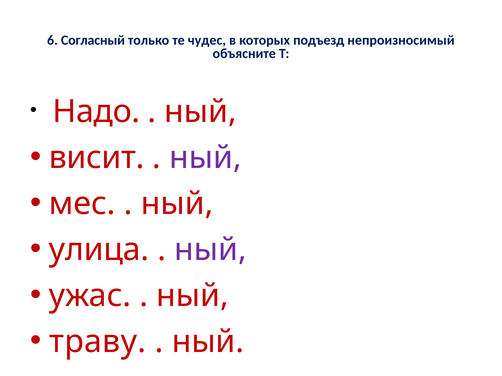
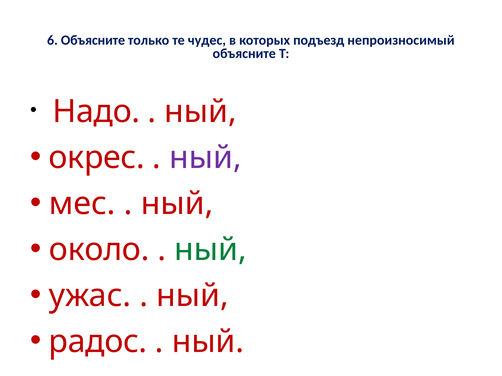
6 Согласный: Согласный -> Объясните
висит: висит -> окрес
улица: улица -> около
ный at (211, 250) colour: purple -> green
траву: траву -> радос
